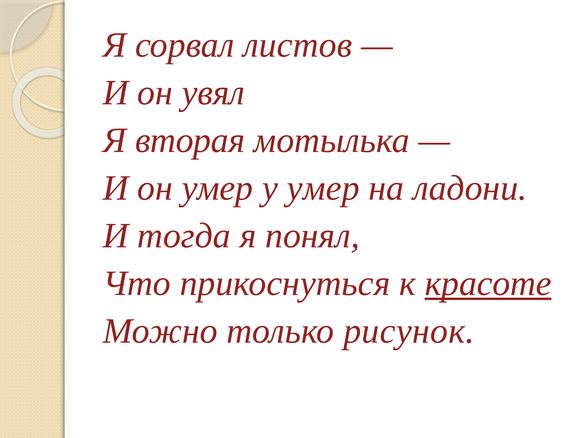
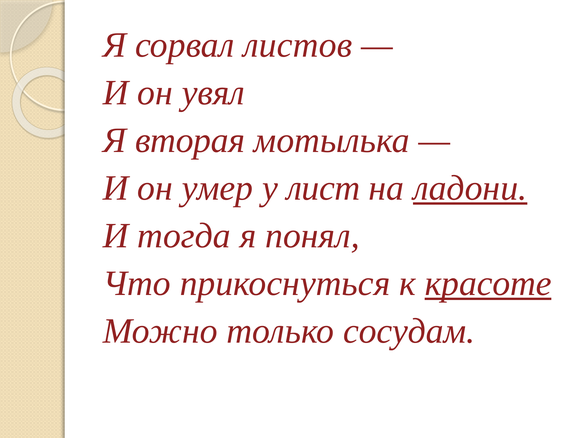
у умер: умер -> лист
ладони underline: none -> present
рисунок: рисунок -> сосудам
